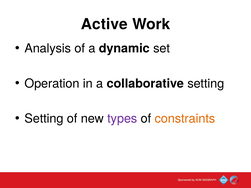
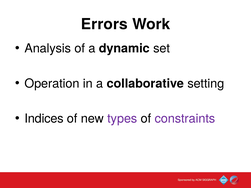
Active: Active -> Errors
Setting at (44, 119): Setting -> Indices
constraints colour: orange -> purple
